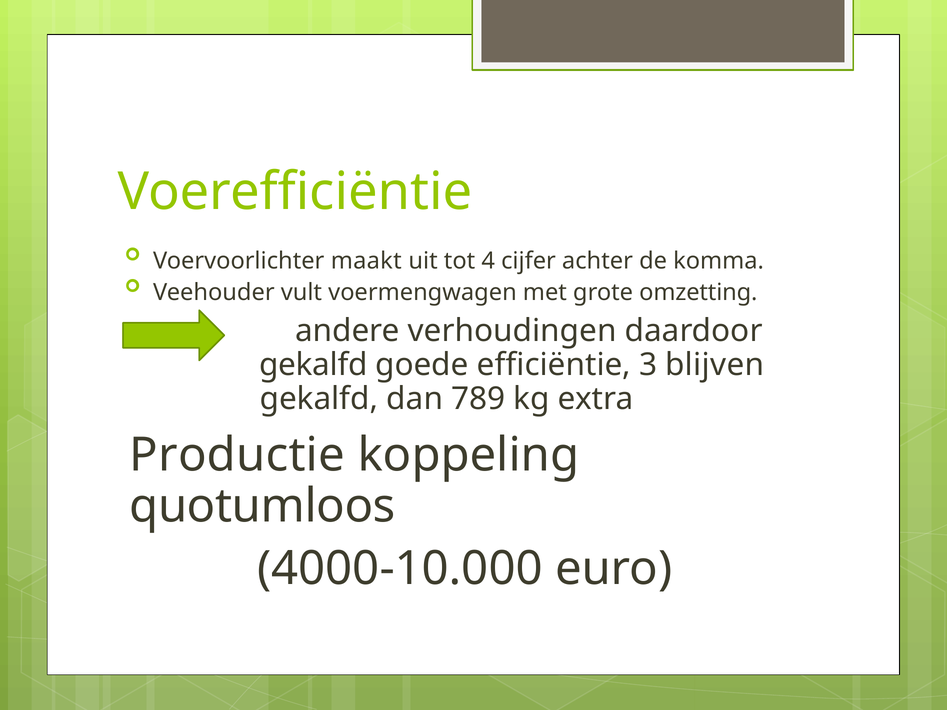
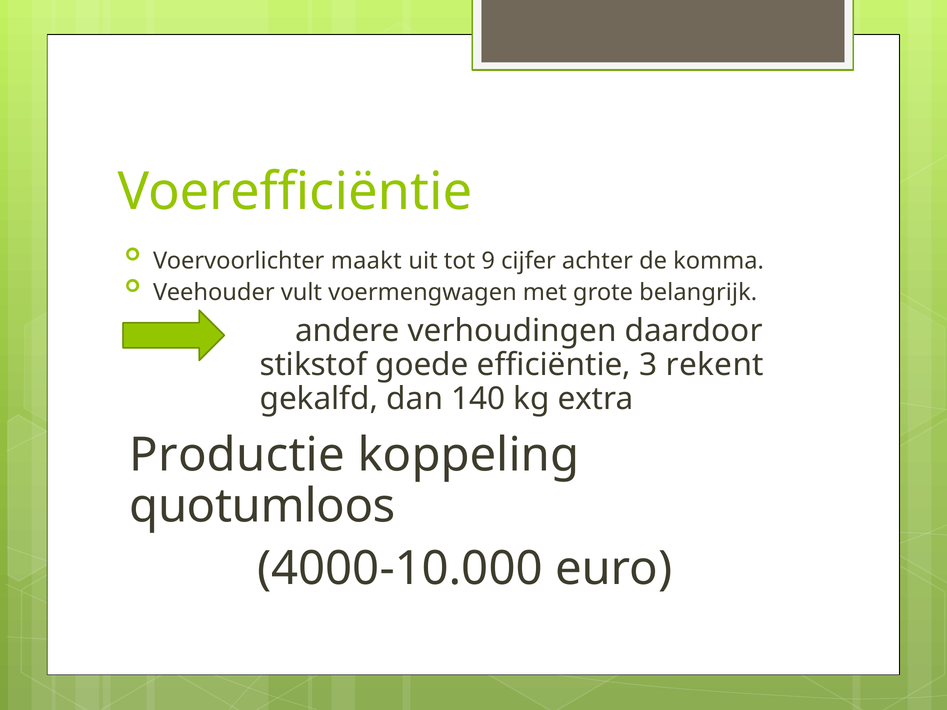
4: 4 -> 9
omzetting: omzetting -> belangrijk
gekalfd at (313, 365): gekalfd -> stikstof
blijven: blijven -> rekent
789: 789 -> 140
